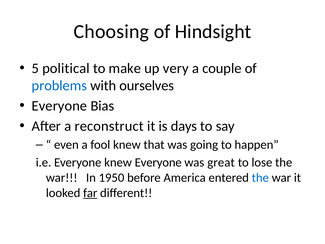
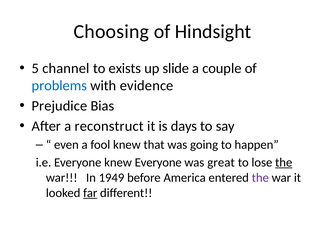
political: political -> channel
make: make -> exists
very: very -> slide
ourselves: ourselves -> evidence
Everyone at (59, 106): Everyone -> Prejudice
the at (284, 162) underline: none -> present
1950: 1950 -> 1949
the at (260, 178) colour: blue -> purple
